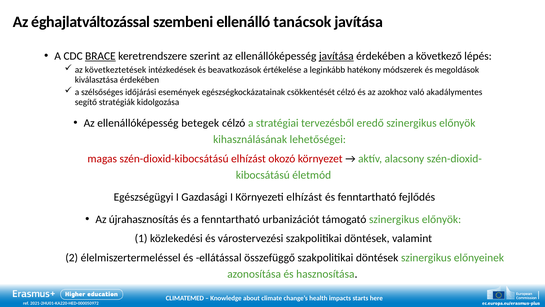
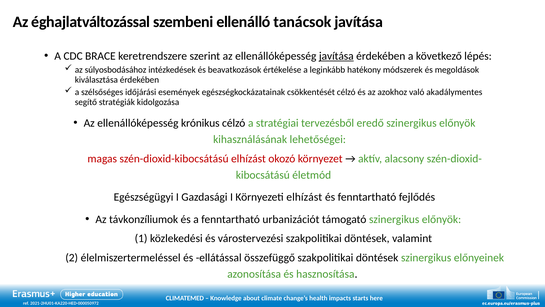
BRACE underline: present -> none
következtetések: következtetések -> súlyosbodásához
betegek: betegek -> krónikus
újrahasznosítás: újrahasznosítás -> távkonzíliumok
